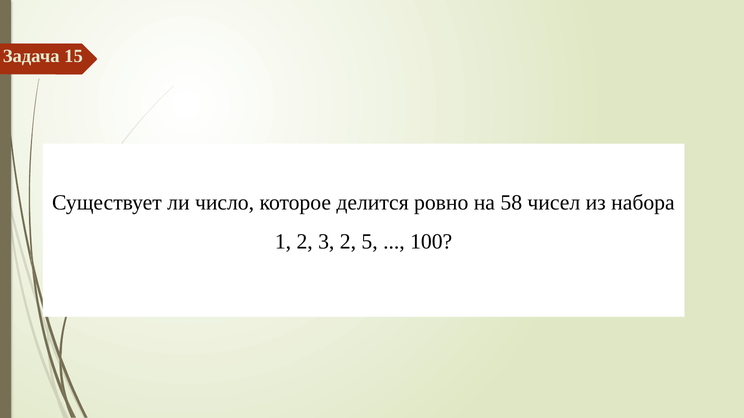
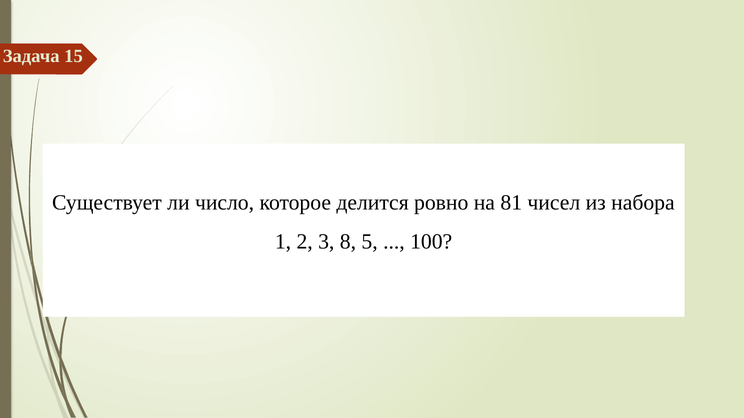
58: 58 -> 81
3 2: 2 -> 8
